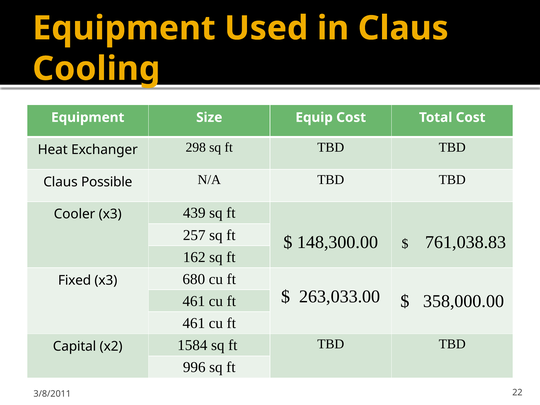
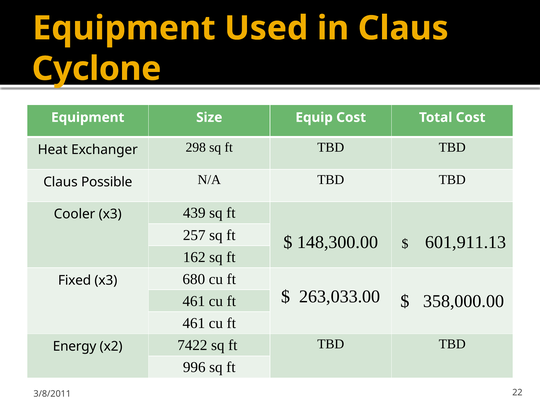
Cooling: Cooling -> Cyclone
761,038.83: 761,038.83 -> 601,911.13
Capital: Capital -> Energy
1584: 1584 -> 7422
